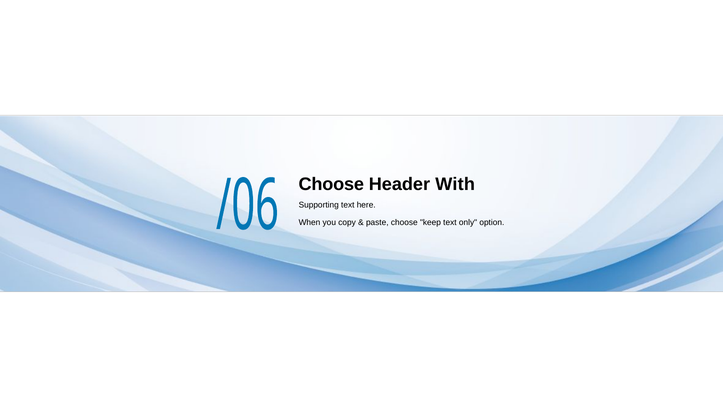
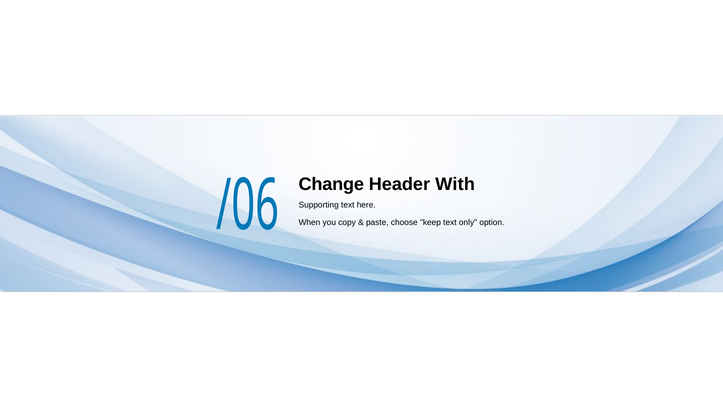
Choose at (331, 184): Choose -> Change
